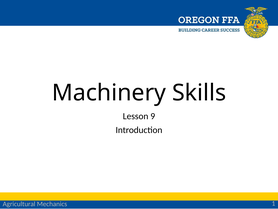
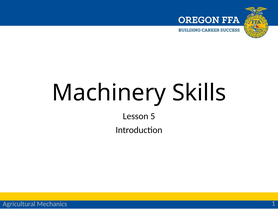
9: 9 -> 5
